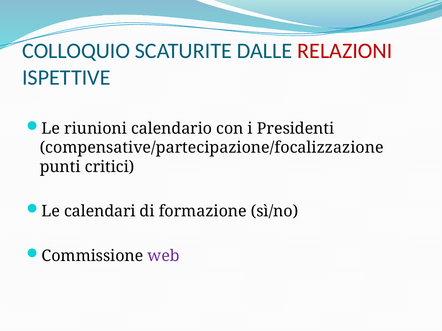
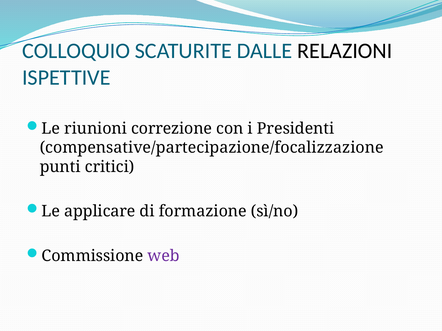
RELAZIONI colour: red -> black
calendario: calendario -> correzione
calendari: calendari -> applicare
